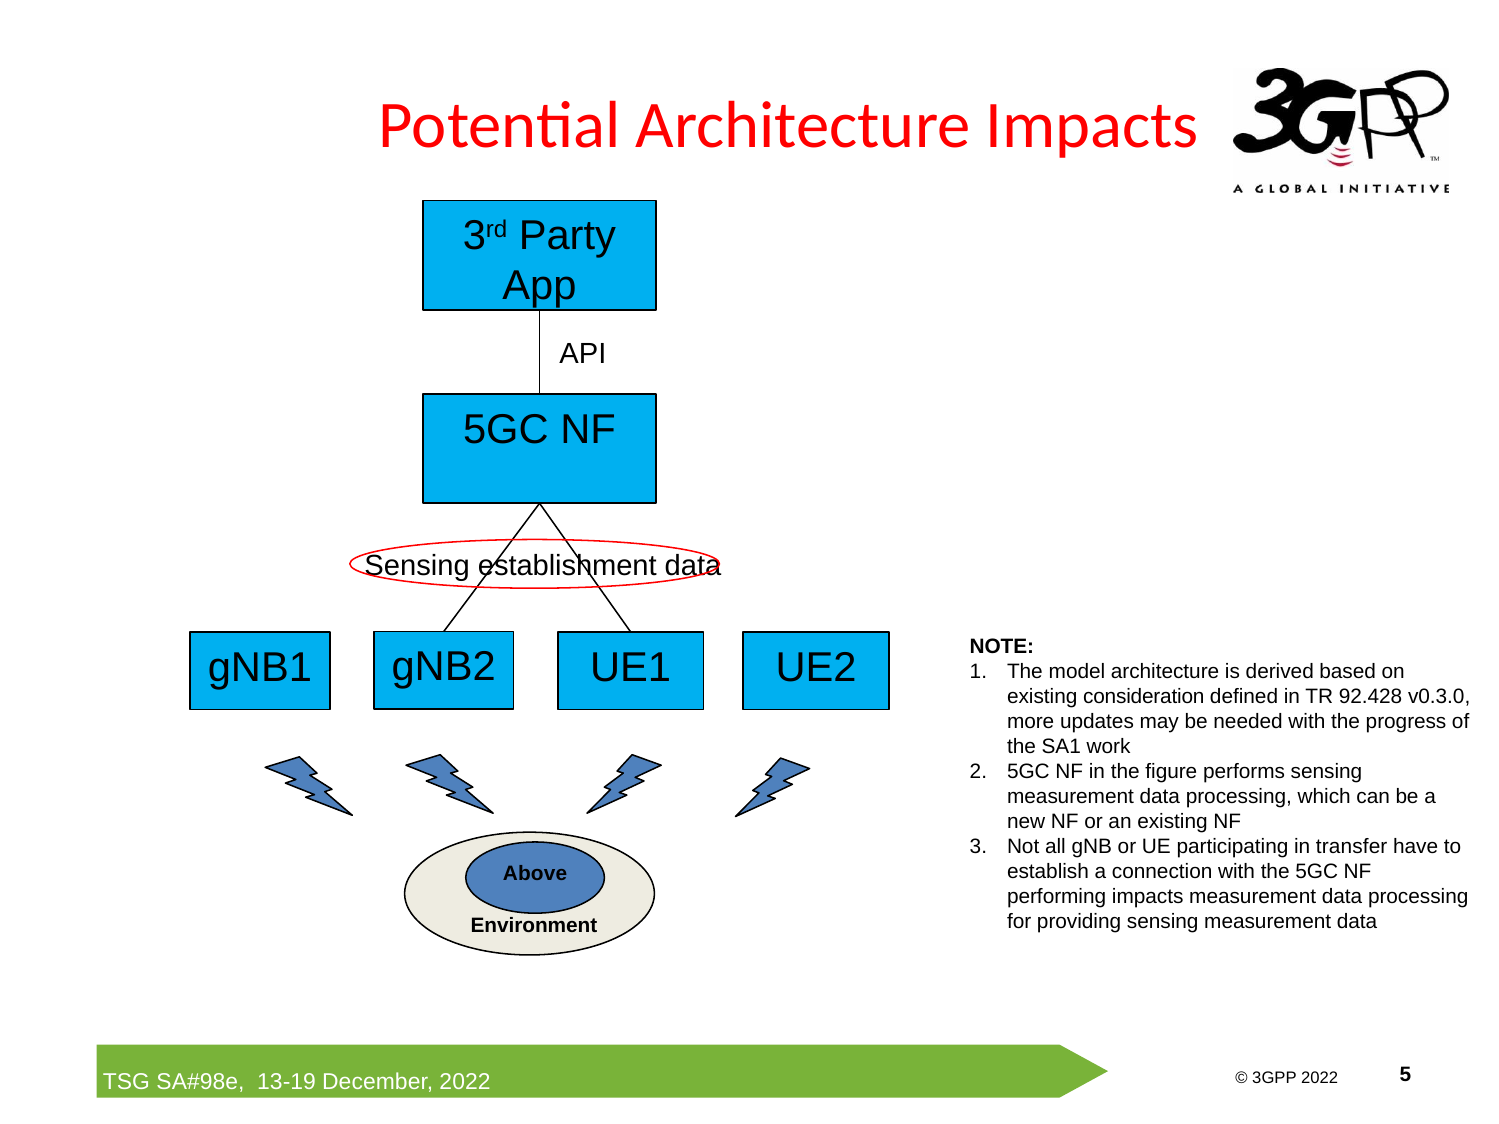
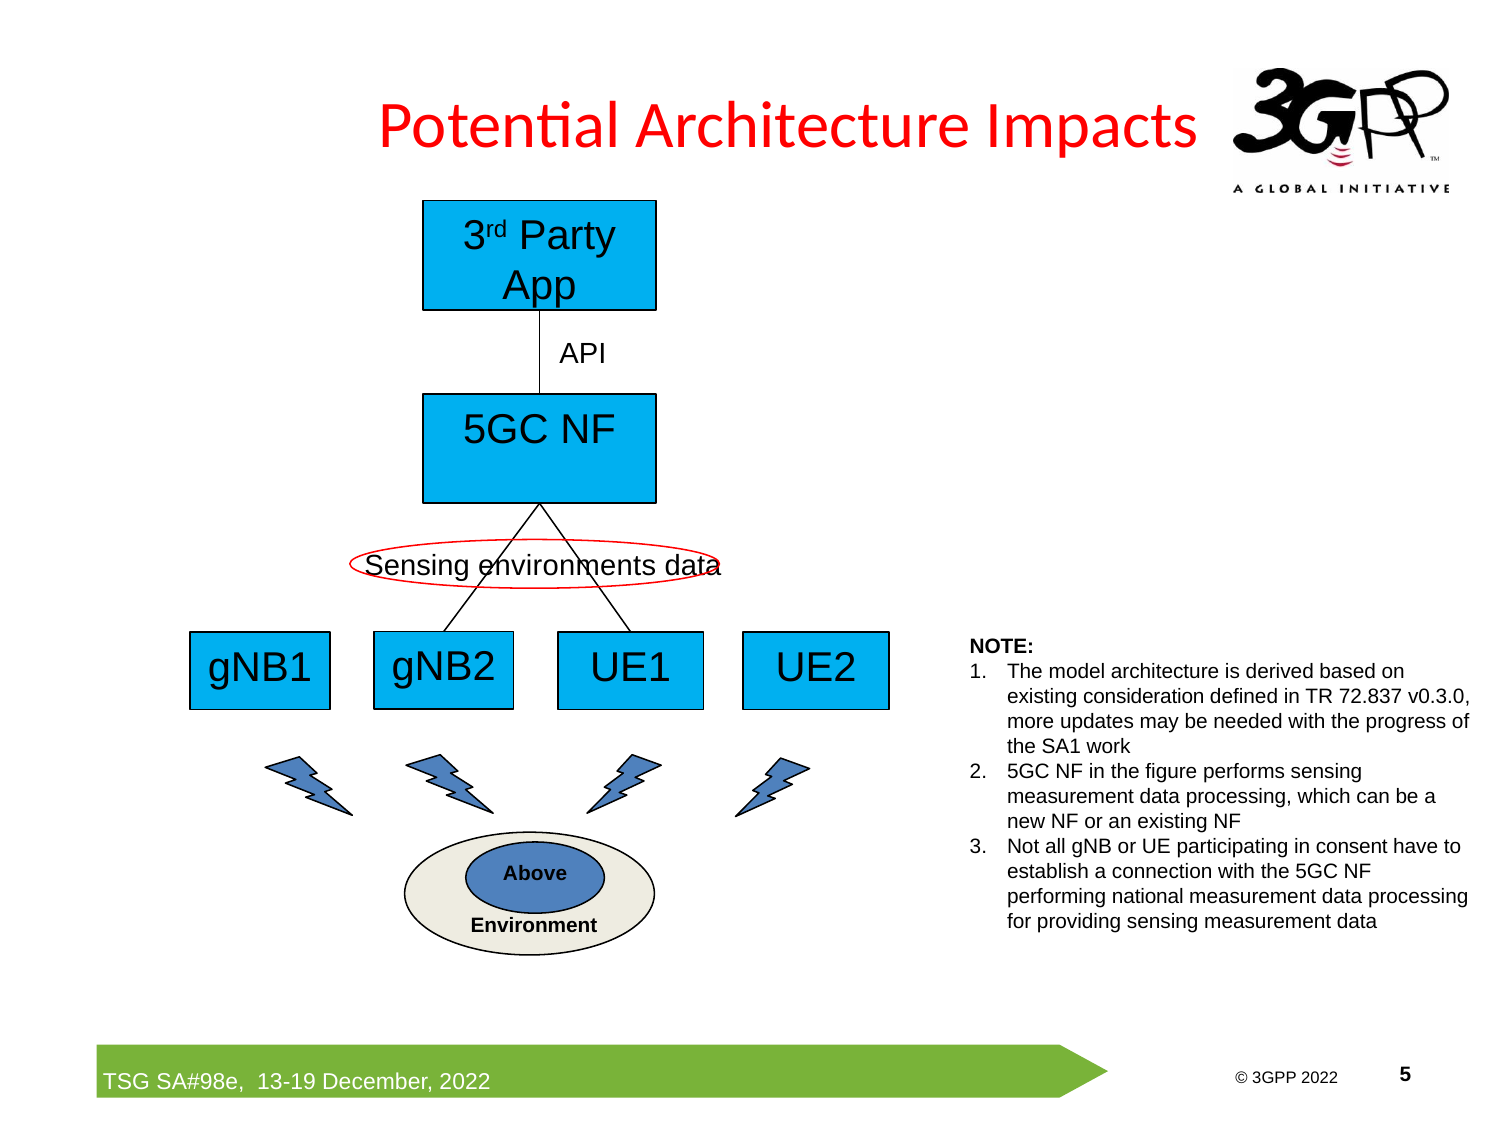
establishment: establishment -> environments
92.428: 92.428 -> 72.837
transfer: transfer -> consent
performing impacts: impacts -> national
